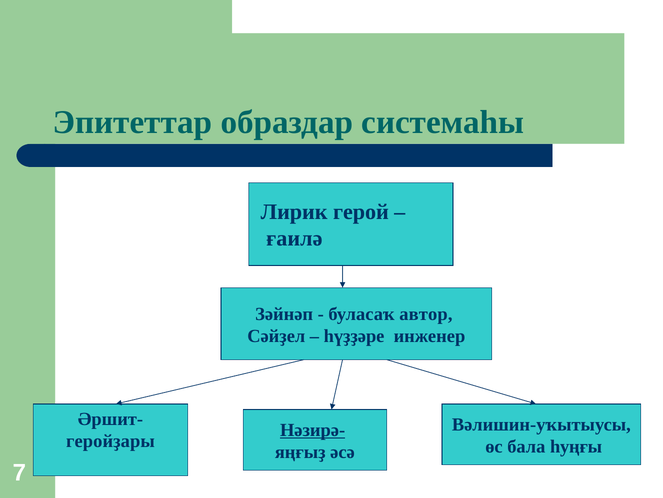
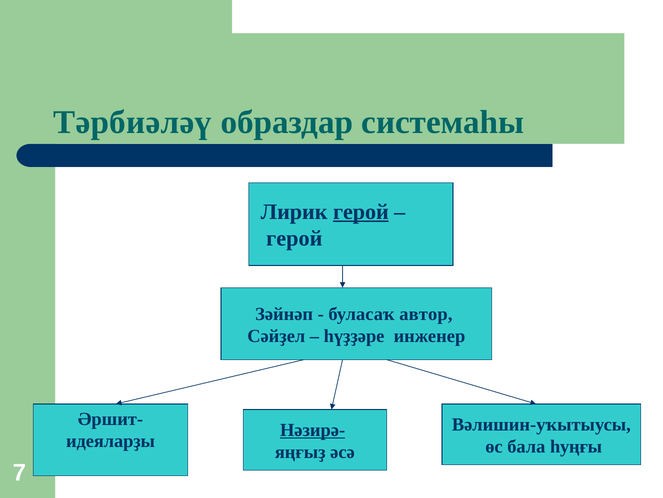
Эпитеттар: Эпитеттар -> Тәрбиәләү
герой at (361, 211) underline: none -> present
ғаилә at (294, 238): ғаилә -> герой
геройҙары: геройҙары -> идеяларҙы
